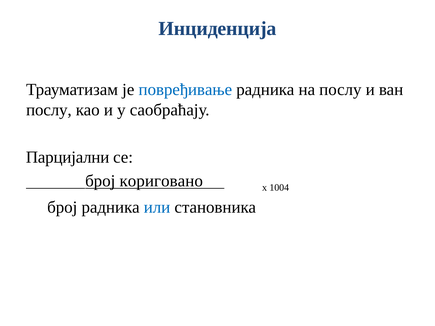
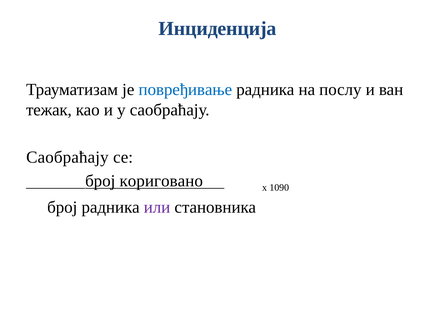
послу at (49, 110): послу -> тежак
Парцијални at (68, 157): Парцијални -> Саобраћају
1004: 1004 -> 1090
или colour: blue -> purple
